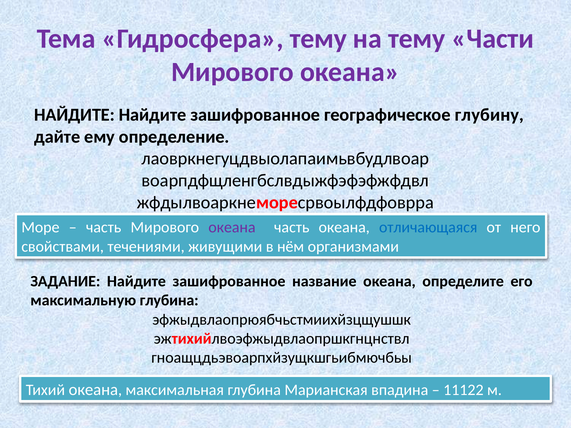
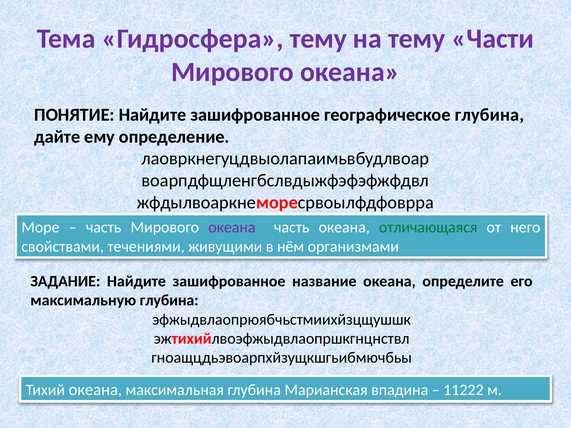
НАЙДИТЕ at (74, 115): НАЙДИТЕ -> ПОНЯТИЕ
географическое глубину: глубину -> глубина
отличающаяся colour: blue -> green
11122: 11122 -> 11222
